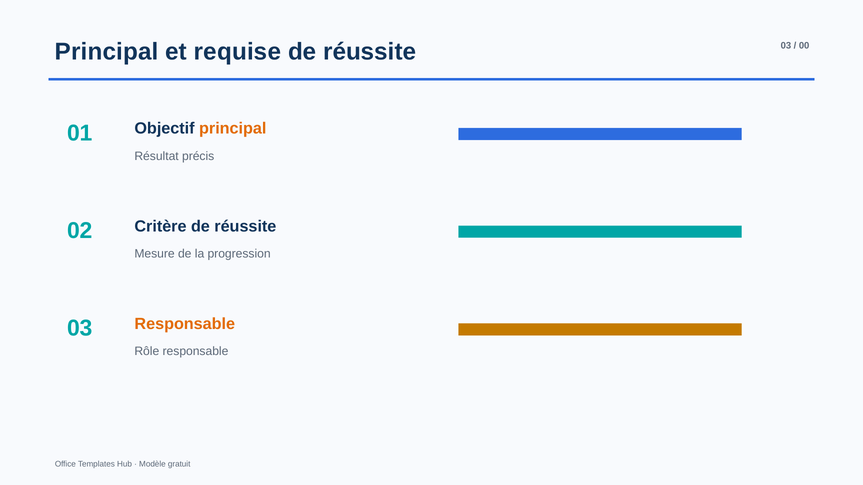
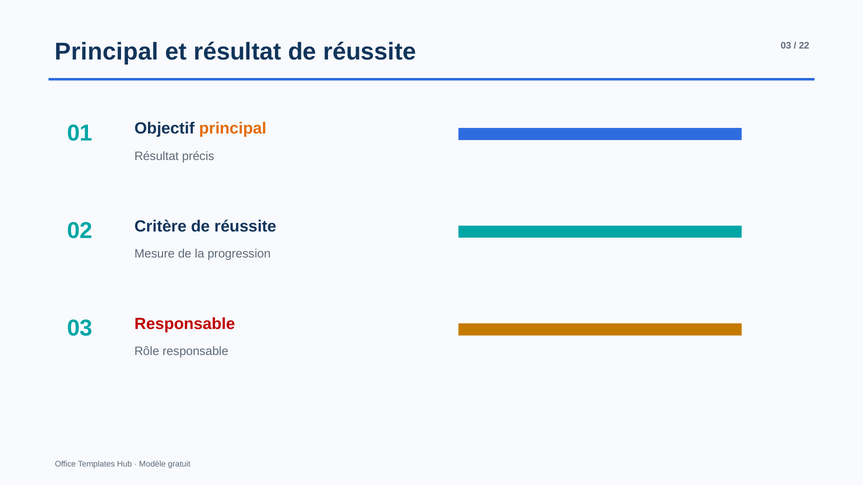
et requise: requise -> résultat
00: 00 -> 22
Responsable at (185, 324) colour: orange -> red
